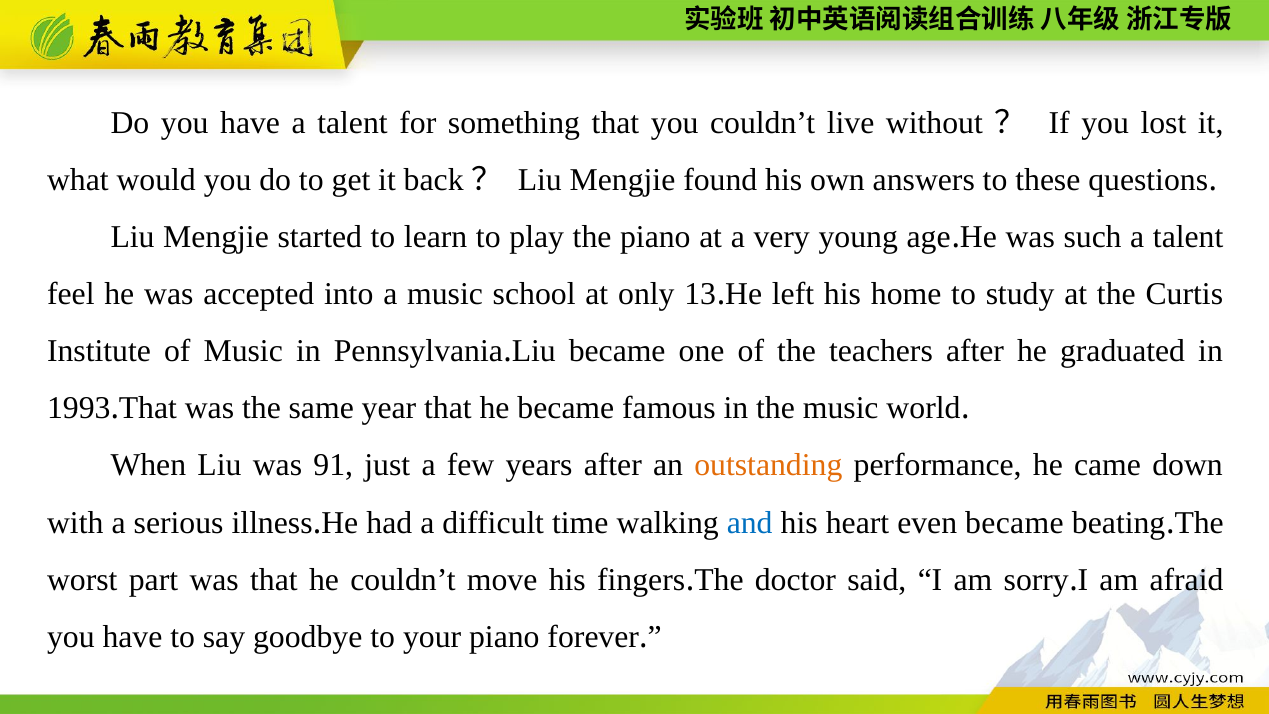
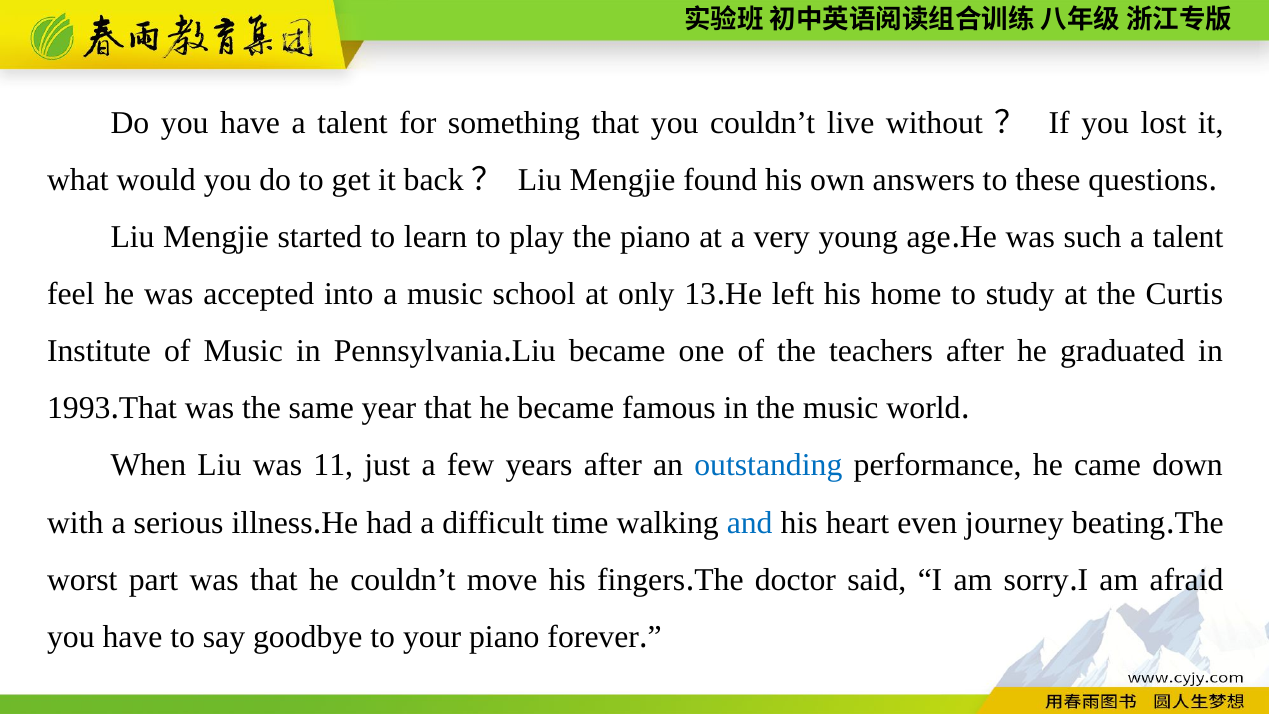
91: 91 -> 11
outstanding colour: orange -> blue
even became: became -> journey
